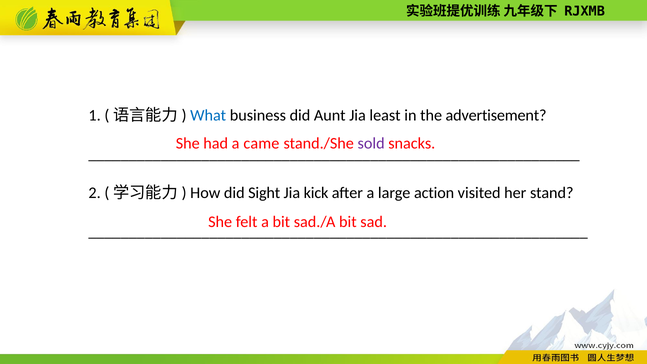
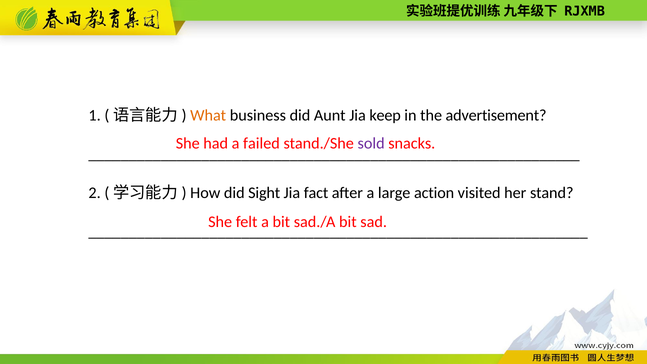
What colour: blue -> orange
least: least -> keep
came: came -> failed
kick: kick -> fact
